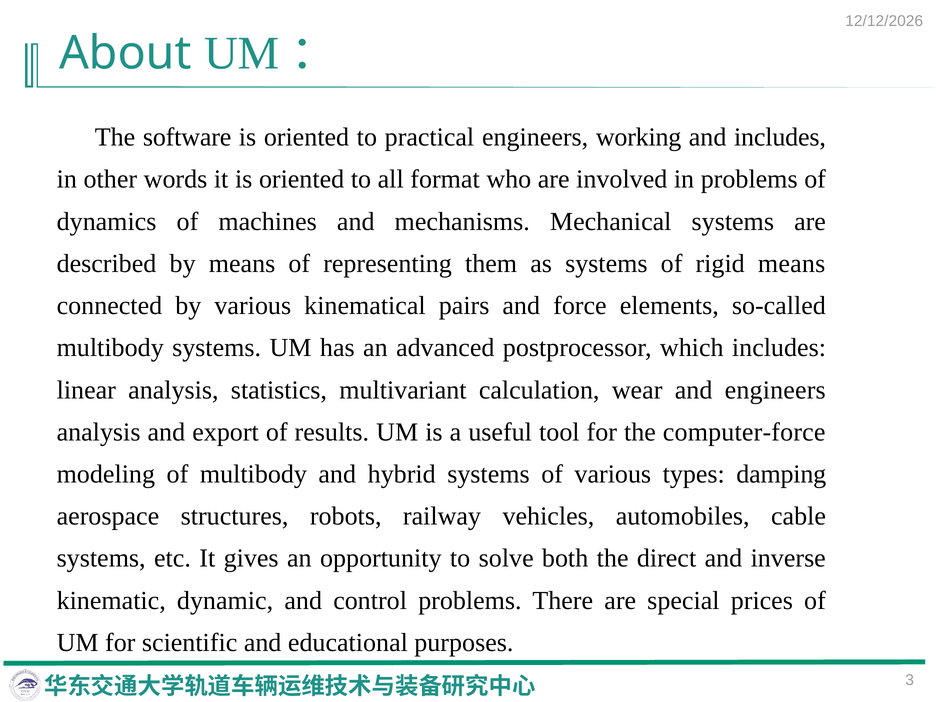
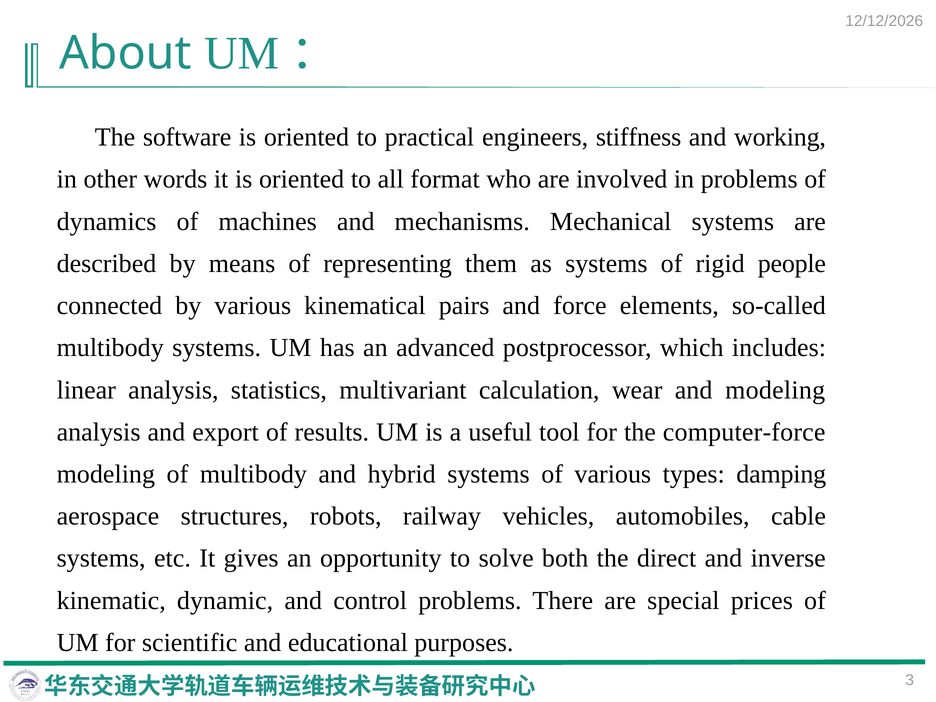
working: working -> stiffness
and includes: includes -> working
rigid means: means -> people
and engineers: engineers -> modeling
